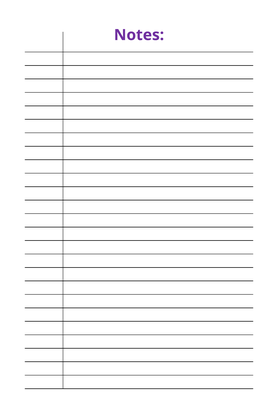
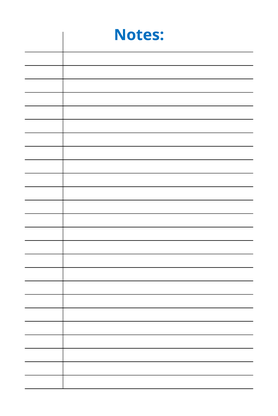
Notes colour: purple -> blue
